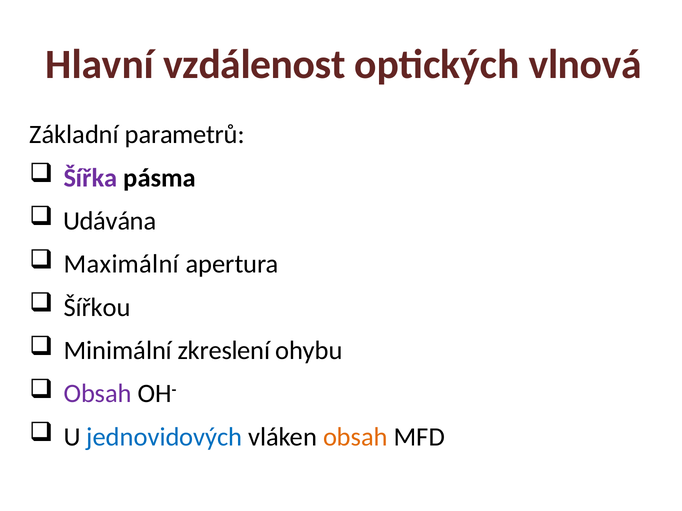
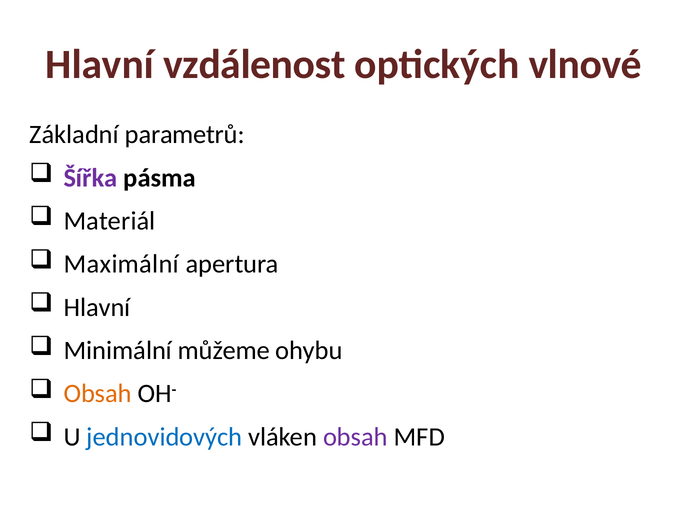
vlnová: vlnová -> vlnové
Udávána: Udávána -> Materiál
Šířkou at (97, 308): Šířkou -> Hlavní
zkreslení: zkreslení -> můžeme
Obsah at (98, 394) colour: purple -> orange
obsah at (355, 437) colour: orange -> purple
